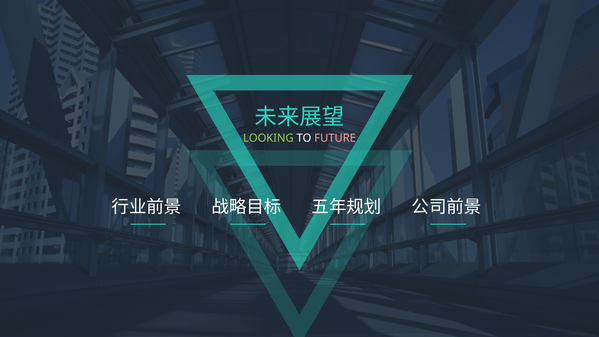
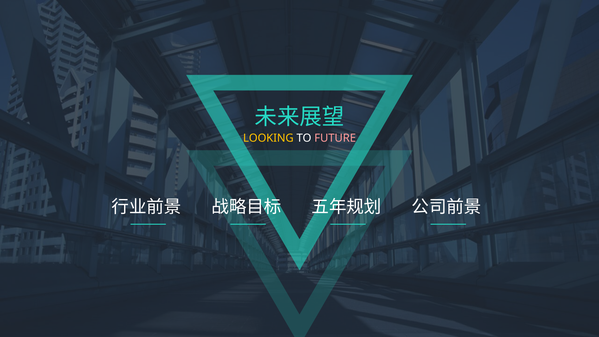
LOOKING colour: light green -> yellow
